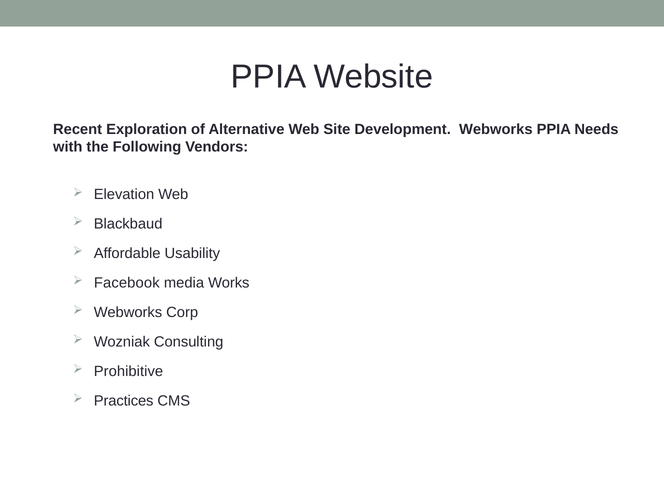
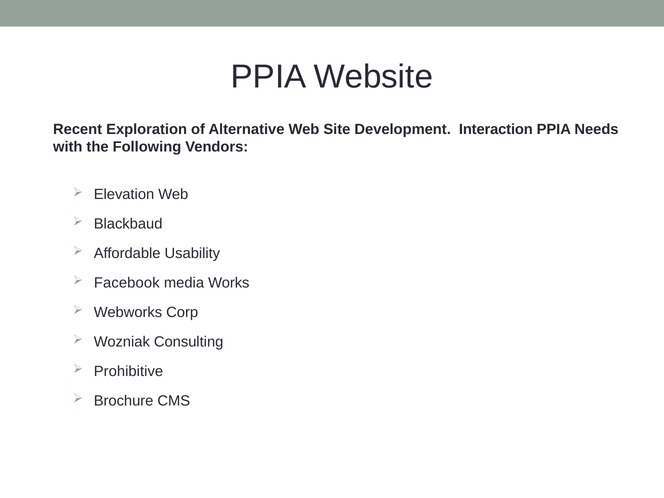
Development Webworks: Webworks -> Interaction
Practices: Practices -> Brochure
